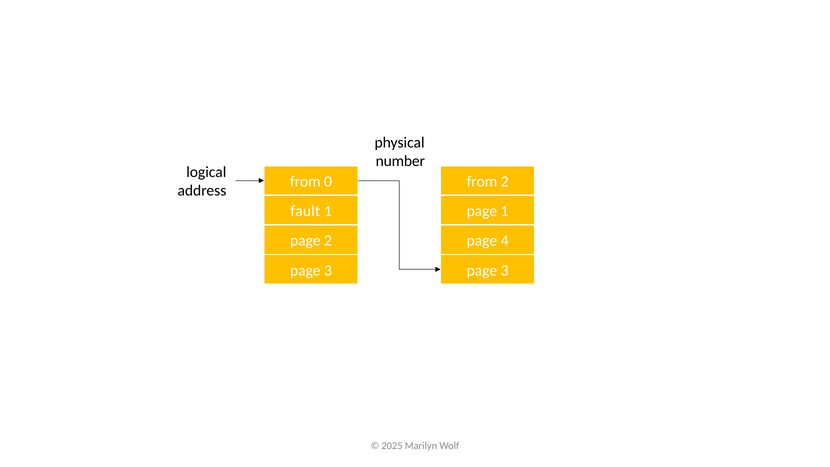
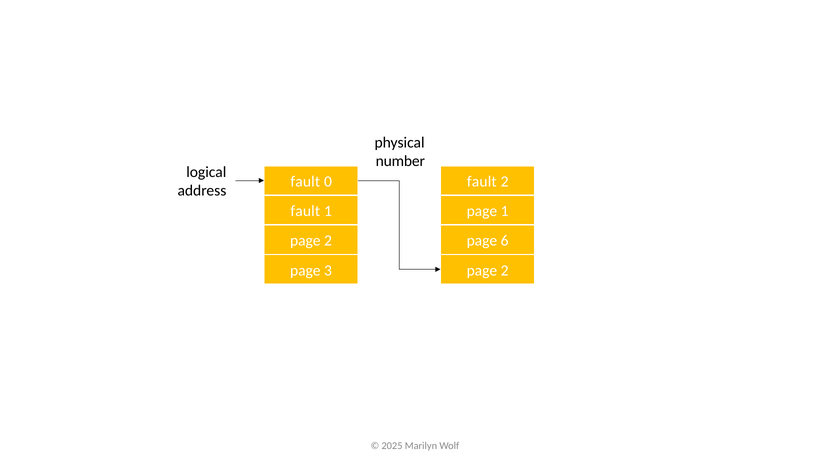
from at (305, 182): from -> fault
from at (482, 182): from -> fault
4: 4 -> 6
3 at (505, 270): 3 -> 2
